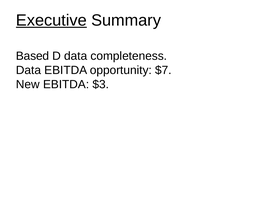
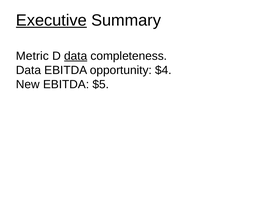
Based: Based -> Metric
data at (76, 56) underline: none -> present
$7: $7 -> $4
$3: $3 -> $5
